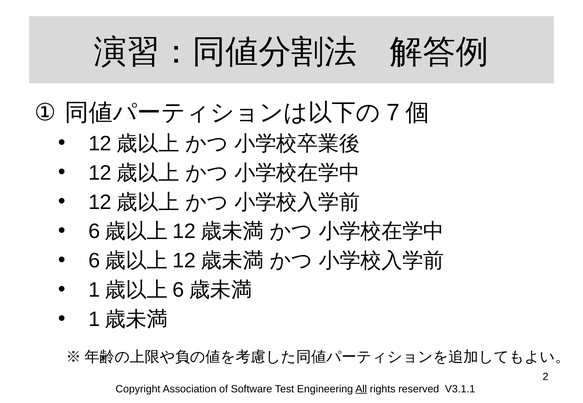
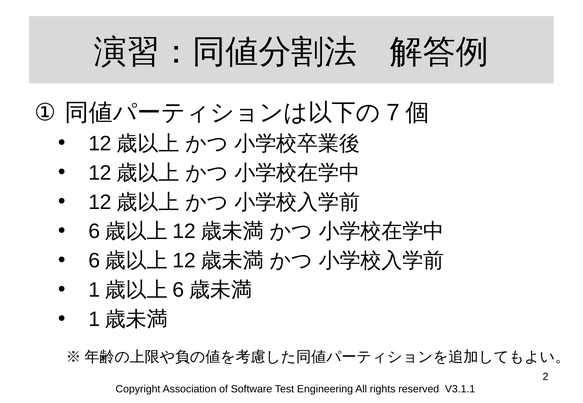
All underline: present -> none
